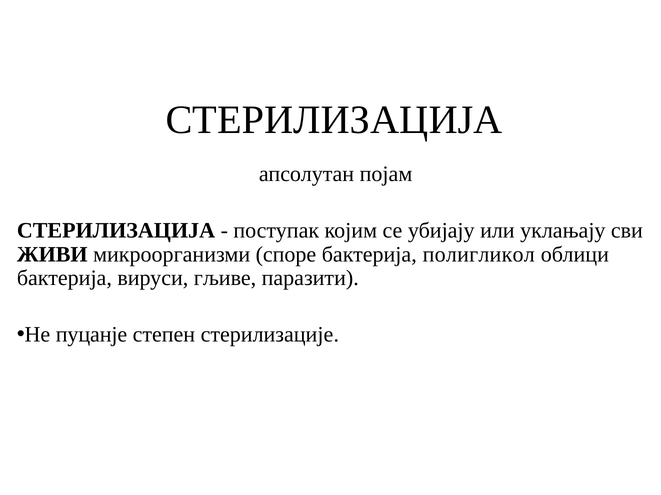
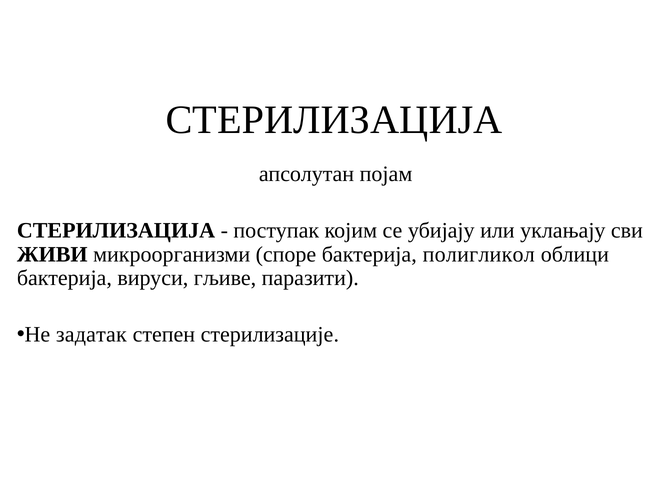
пуцанје: пуцанје -> задатак
